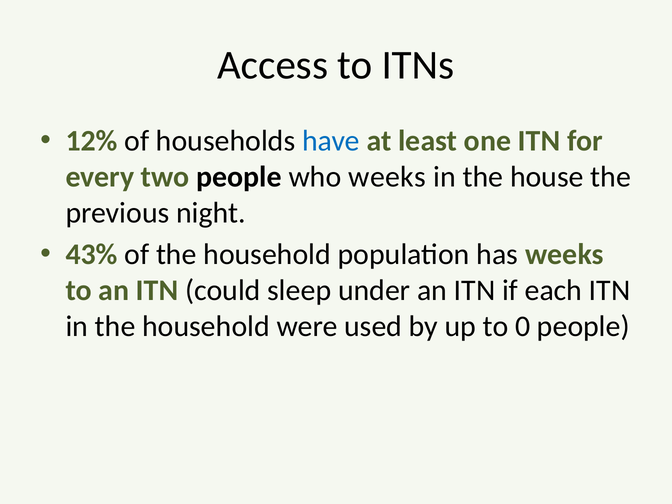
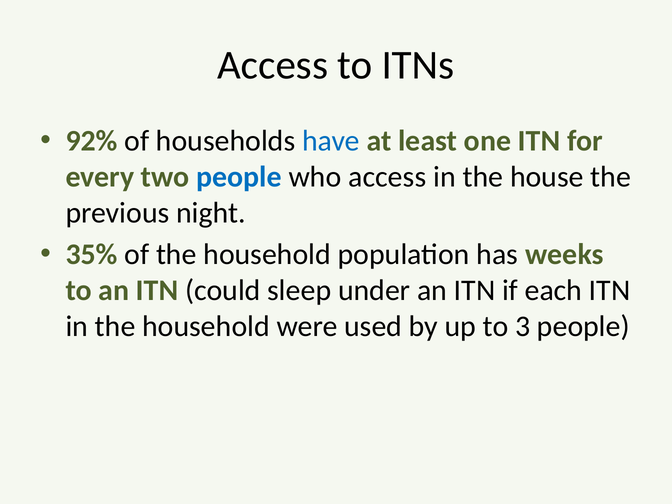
12%: 12% -> 92%
people at (239, 177) colour: black -> blue
who weeks: weeks -> access
43%: 43% -> 35%
0: 0 -> 3
